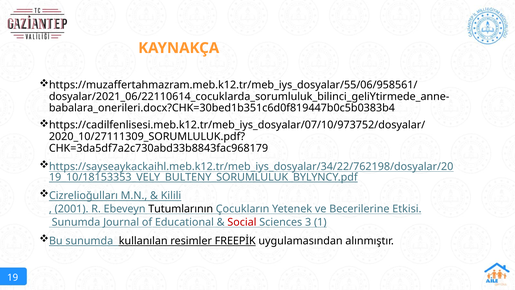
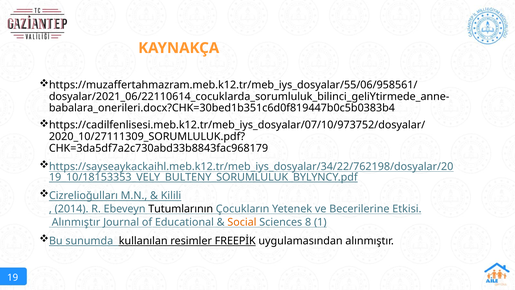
2001: 2001 -> 2014
Sunumda at (76, 222): Sunumda -> Alınmıştır
Social colour: red -> orange
3: 3 -> 8
